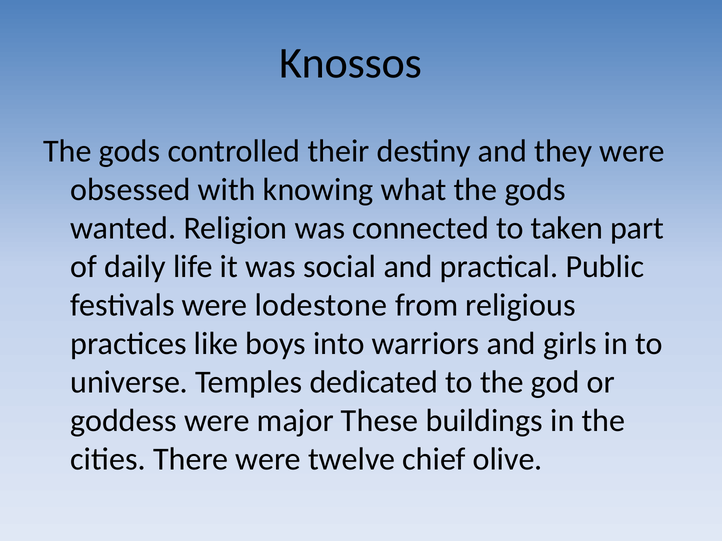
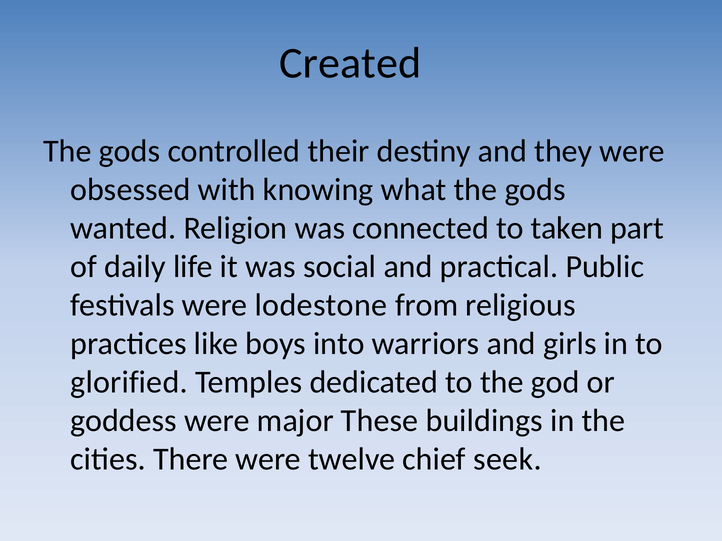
Knossos: Knossos -> Created
universe: universe -> glorified
olive: olive -> seek
